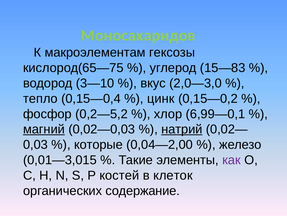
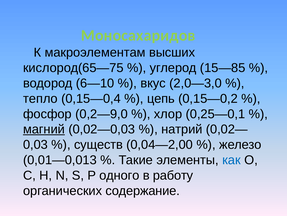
гексозы: гексозы -> высших
15—83: 15—83 -> 15—85
3—10: 3—10 -> 6—10
цинк: цинк -> цепь
0,2—5,2: 0,2—5,2 -> 0,2—9,0
6,99—0,1: 6,99—0,1 -> 0,25—0,1
натрий underline: present -> none
которые: которые -> существ
0,01—3,015: 0,01—3,015 -> 0,01—0,013
как colour: purple -> blue
костей: костей -> одного
клеток: клеток -> работу
